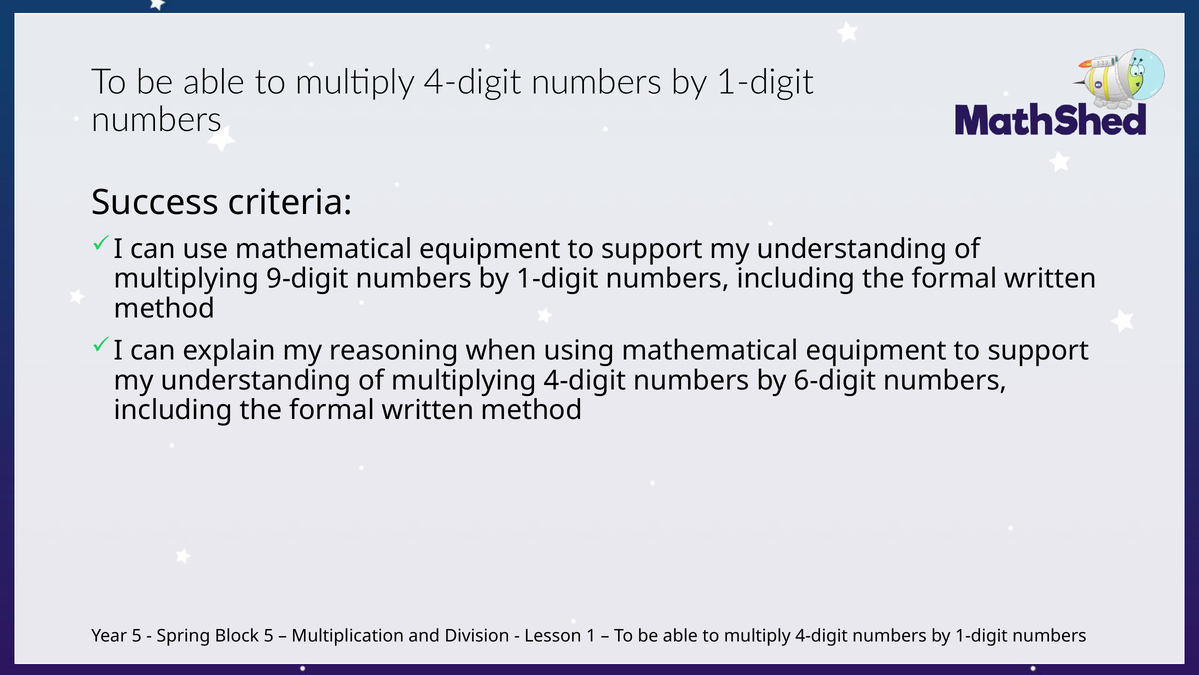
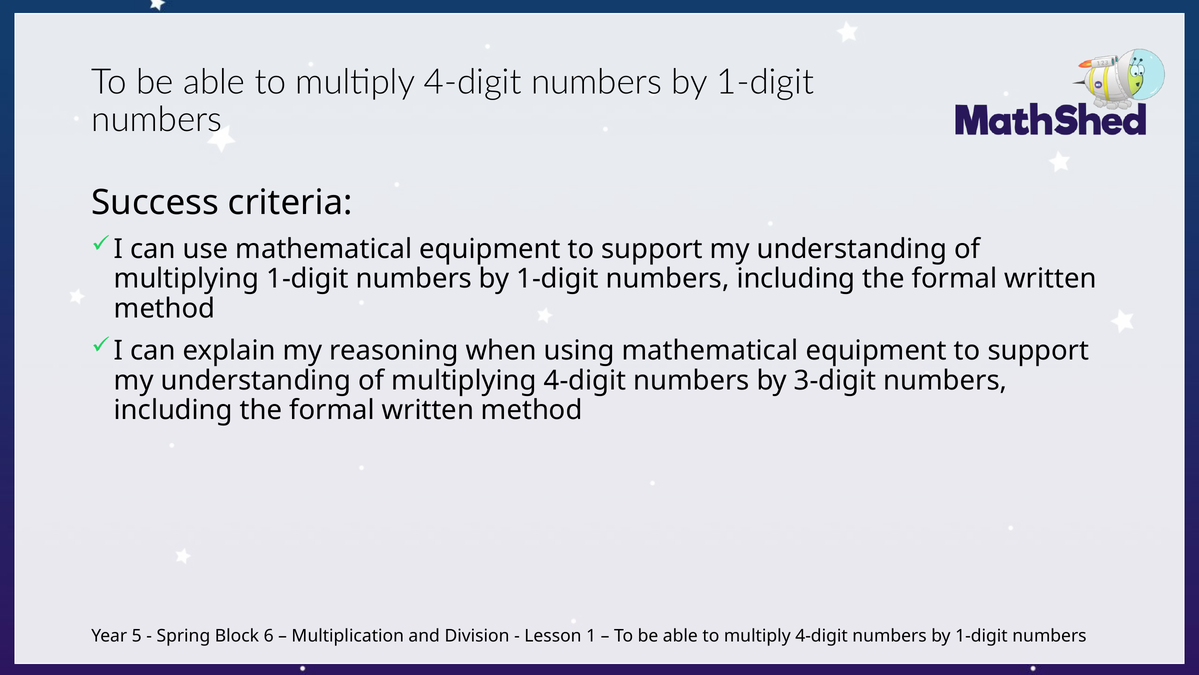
multiplying 9-digit: 9-digit -> 1-digit
6-digit: 6-digit -> 3-digit
Block 5: 5 -> 6
